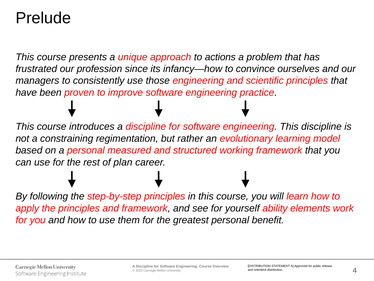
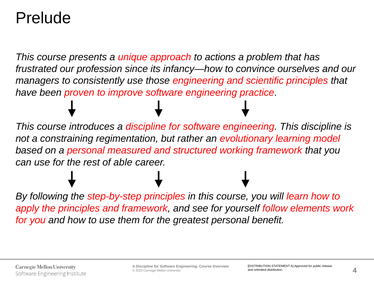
plan: plan -> able
ability: ability -> follow
